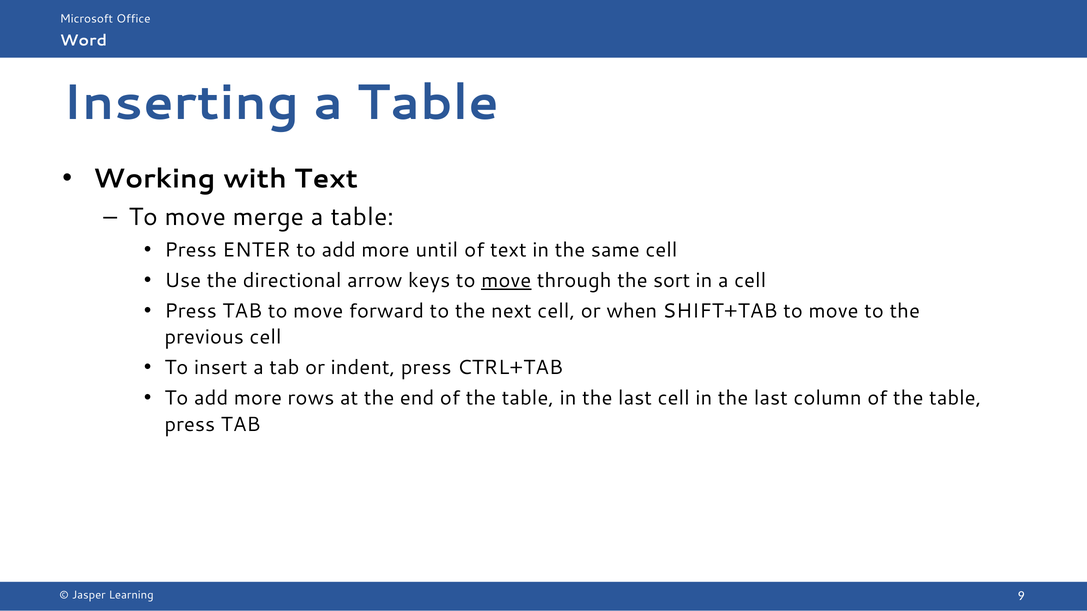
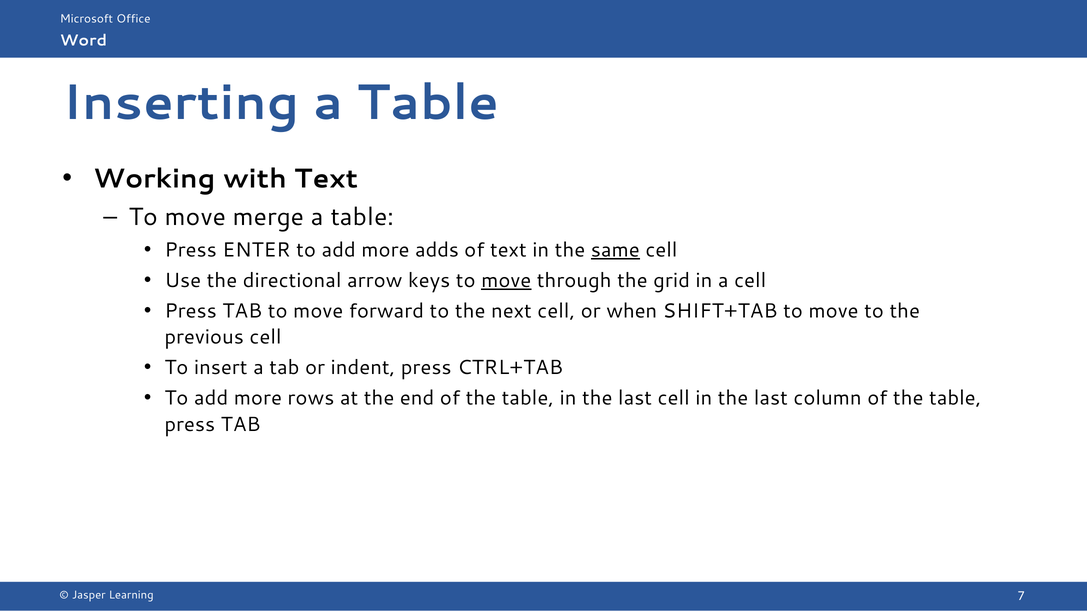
until: until -> adds
same underline: none -> present
sort: sort -> grid
9: 9 -> 7
